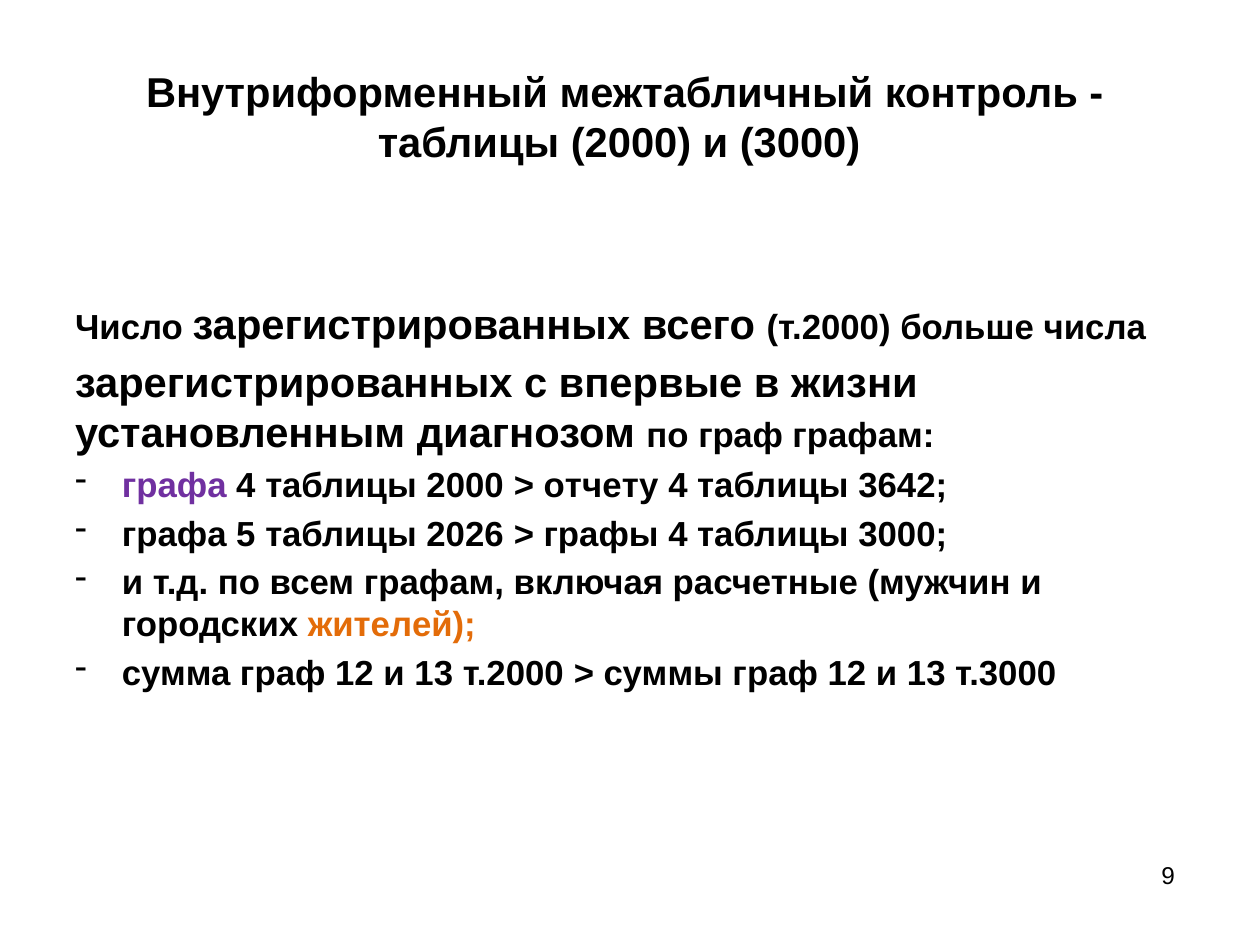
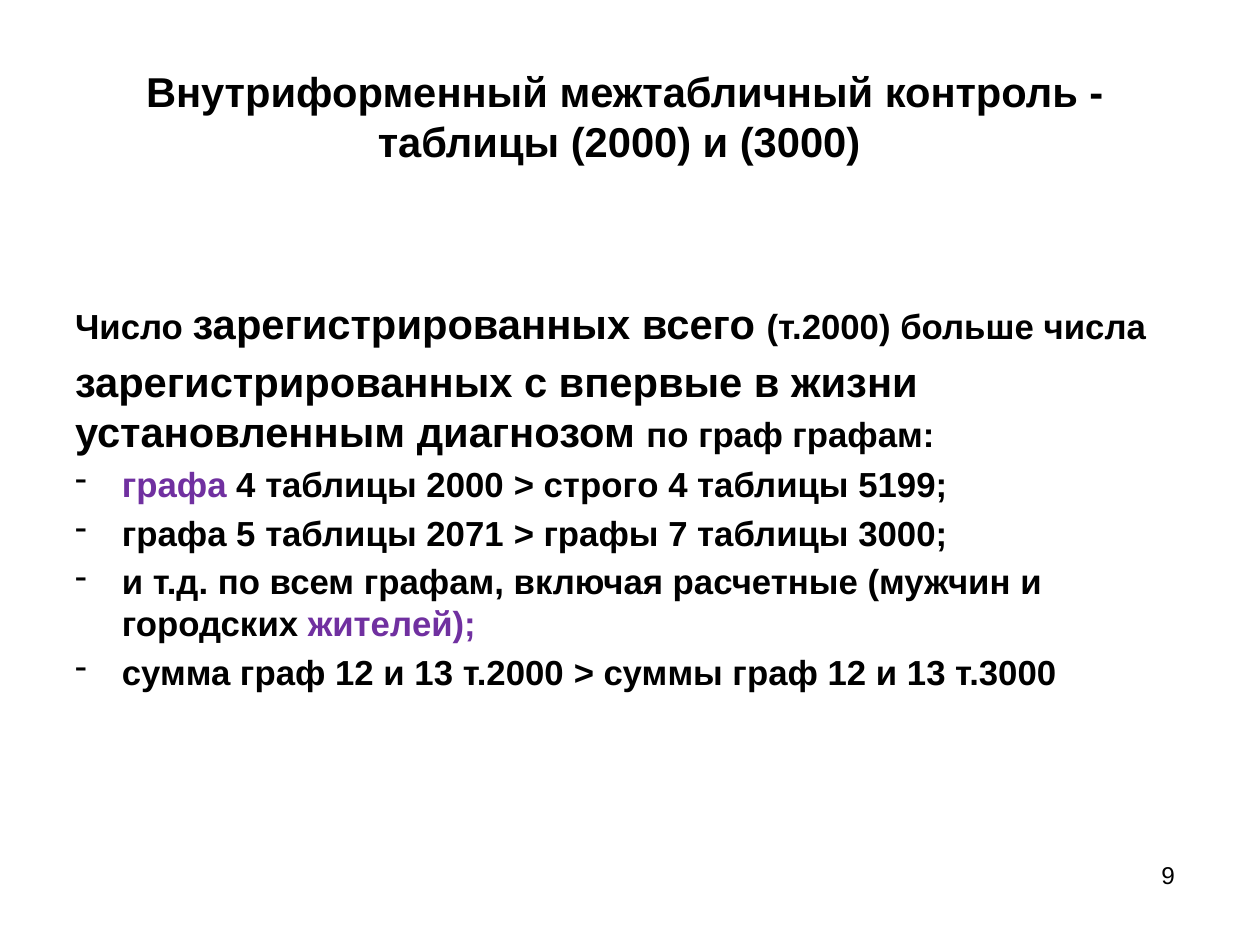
отчету: отчету -> строго
3642: 3642 -> 5199
2026: 2026 -> 2071
графы 4: 4 -> 7
жителей colour: orange -> purple
